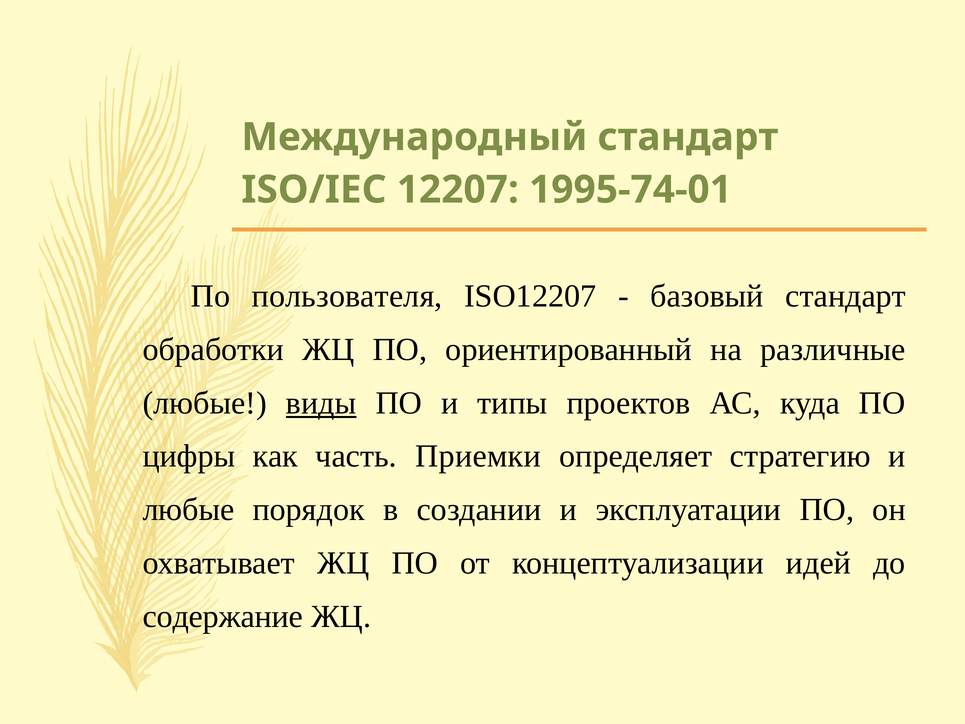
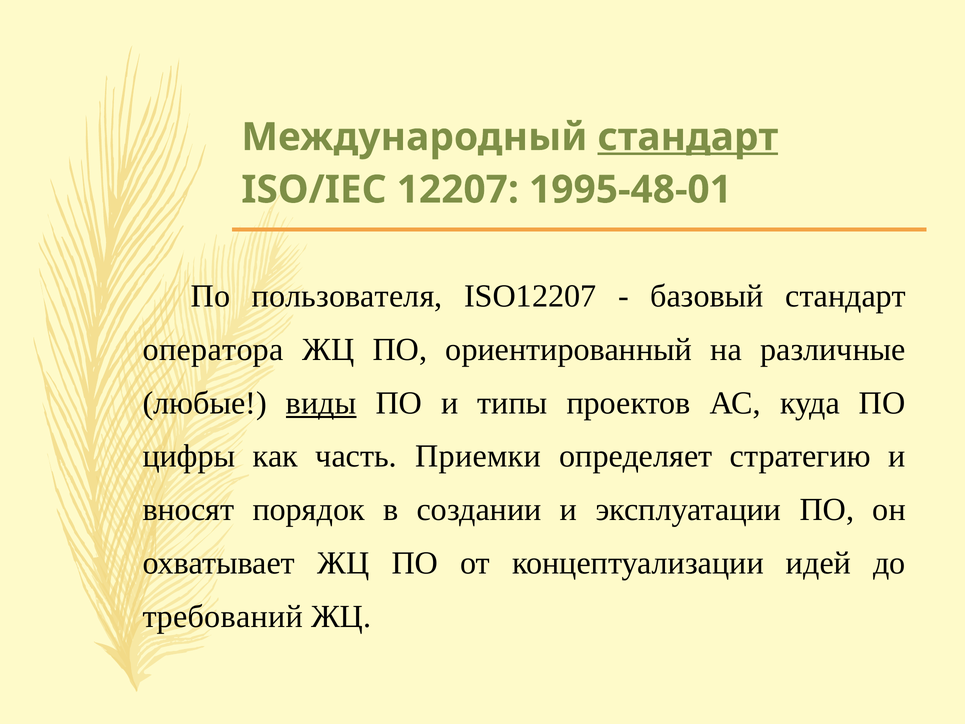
стандарт at (688, 137) underline: none -> present
1995-74-01: 1995-74-01 -> 1995-48-01
обработки: обработки -> оператора
любые at (188, 509): любые -> вносят
содержание: содержание -> требований
